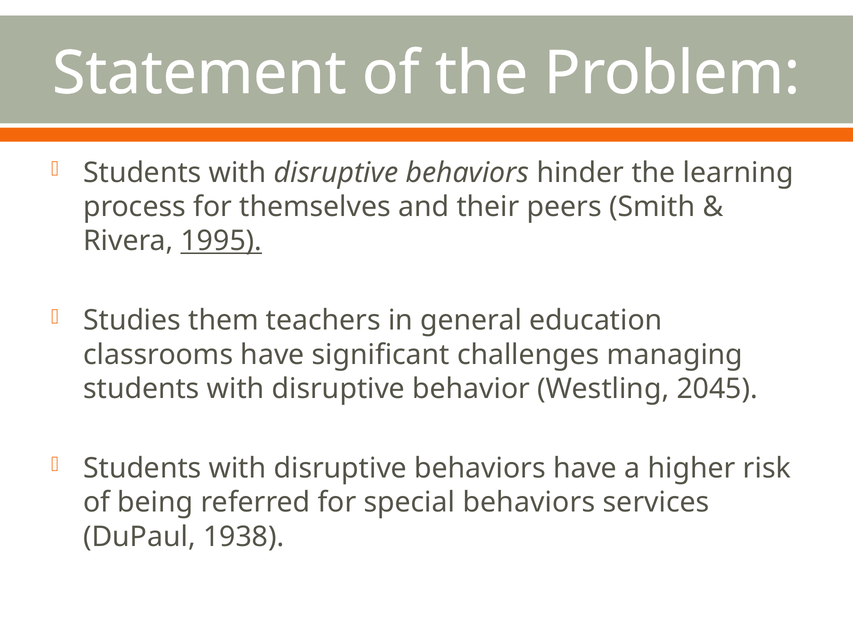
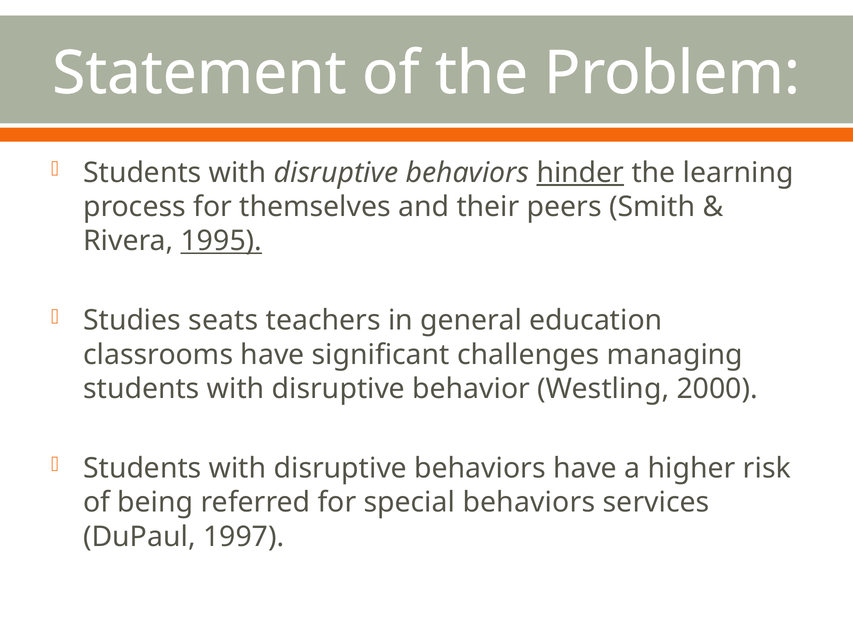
hinder underline: none -> present
them: them -> seats
2045: 2045 -> 2000
1938: 1938 -> 1997
